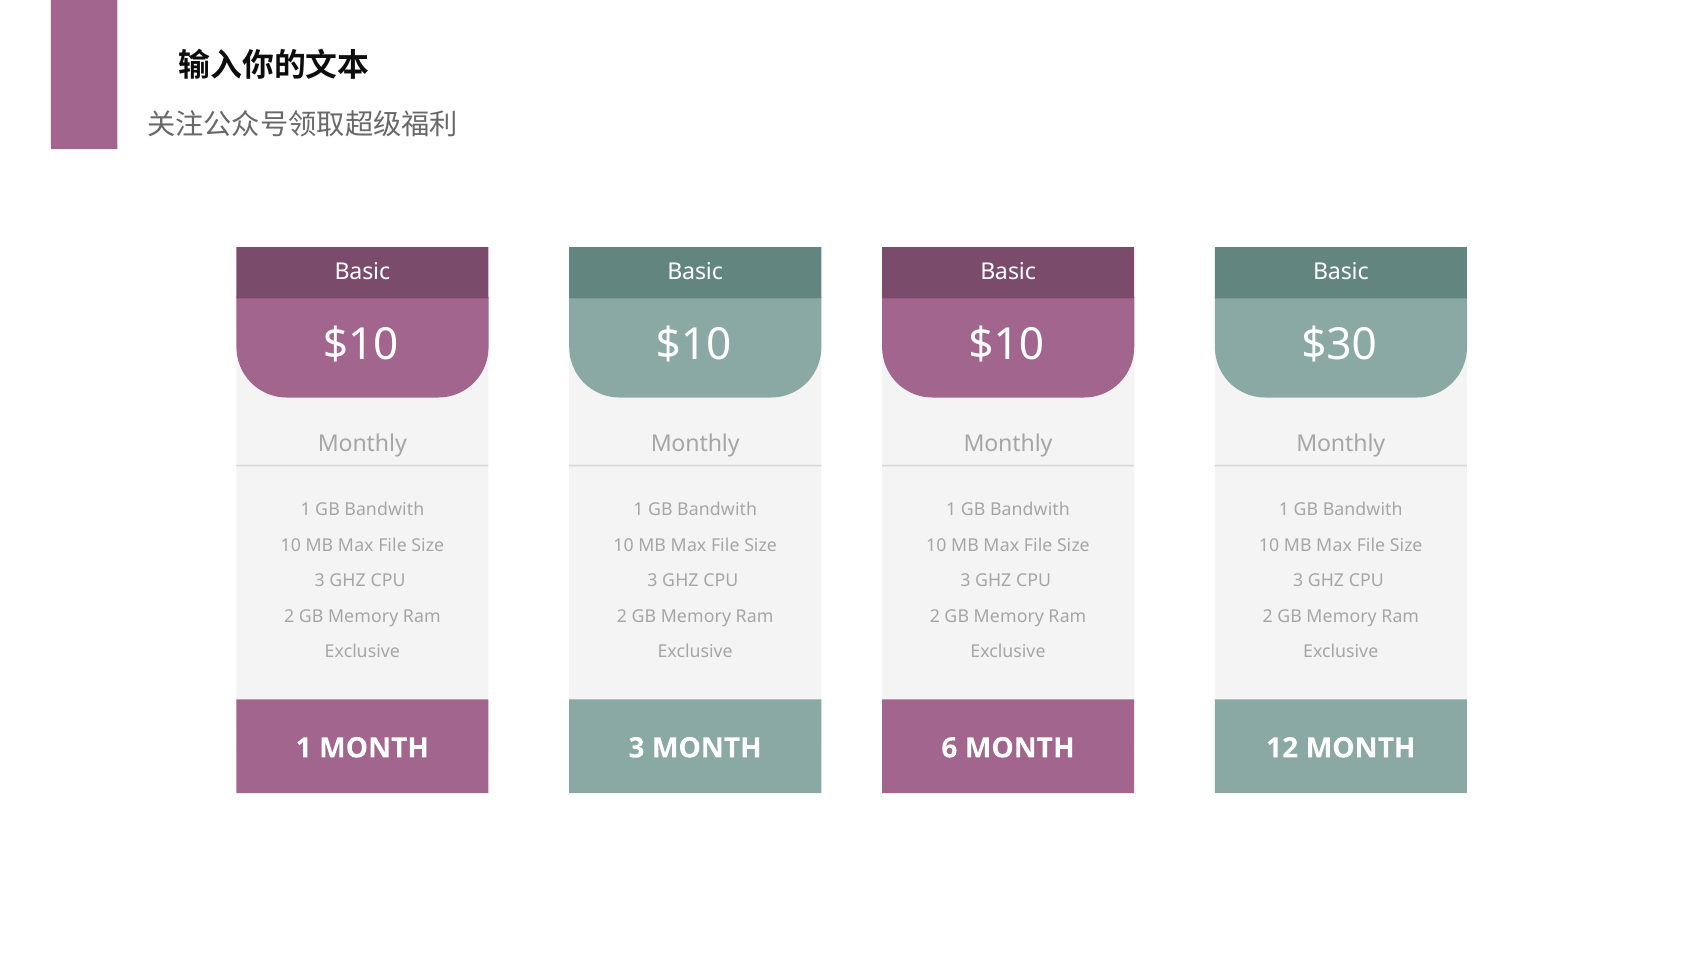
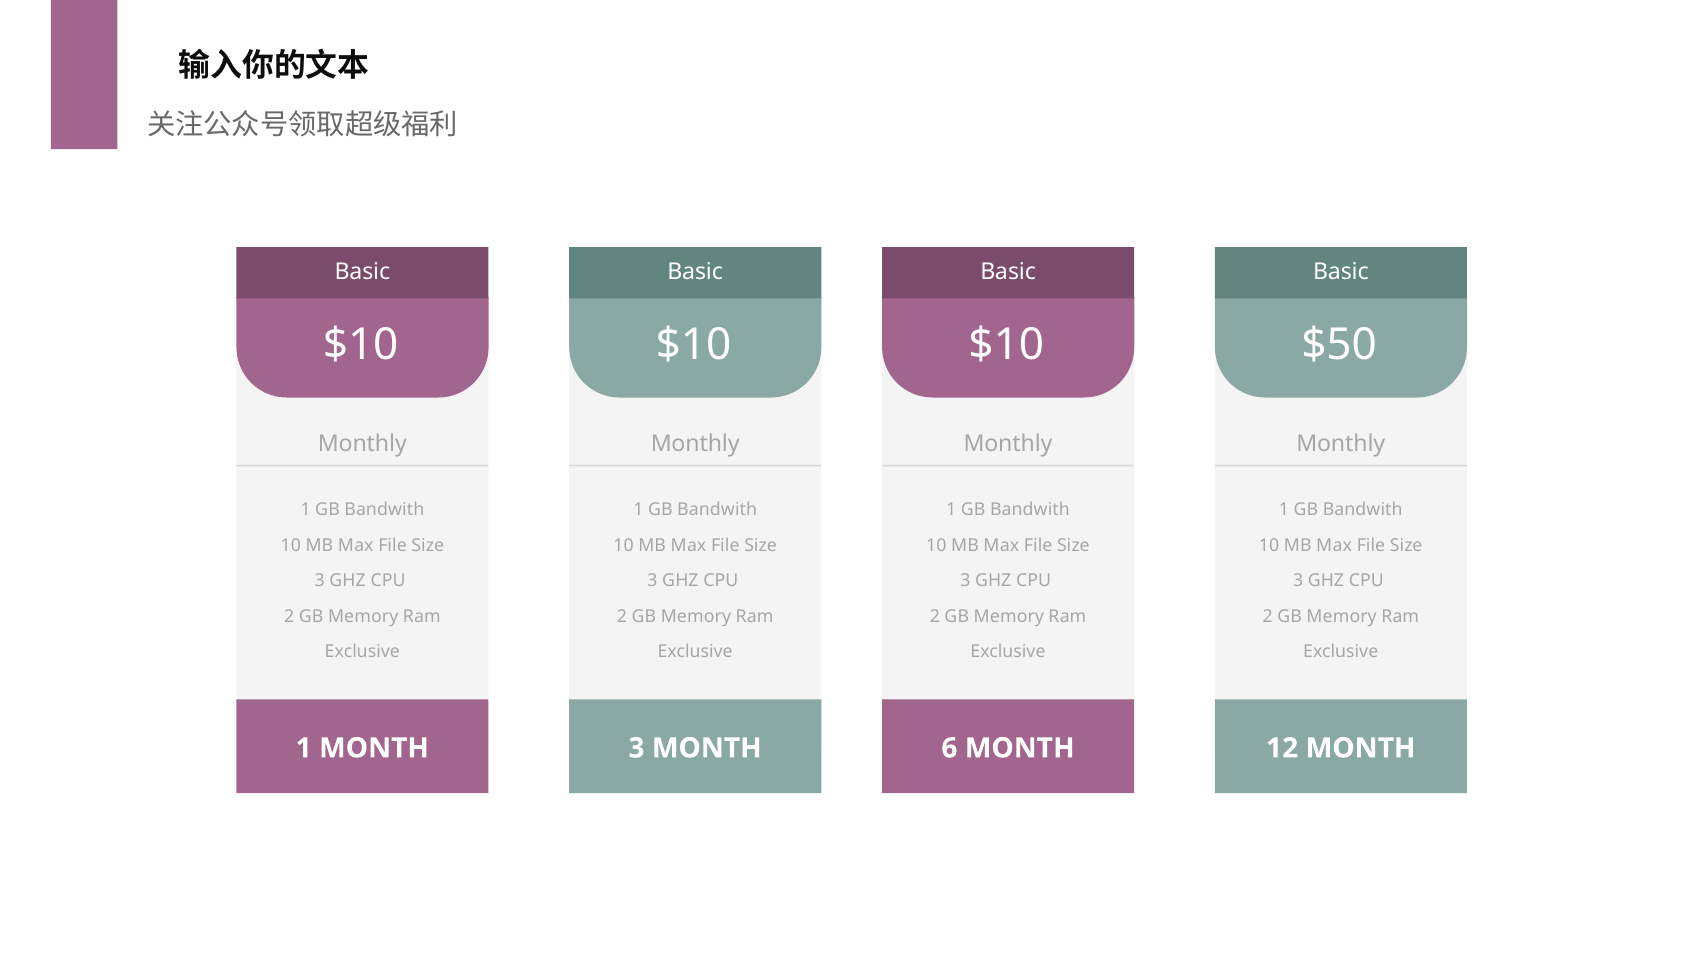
$30: $30 -> $50
